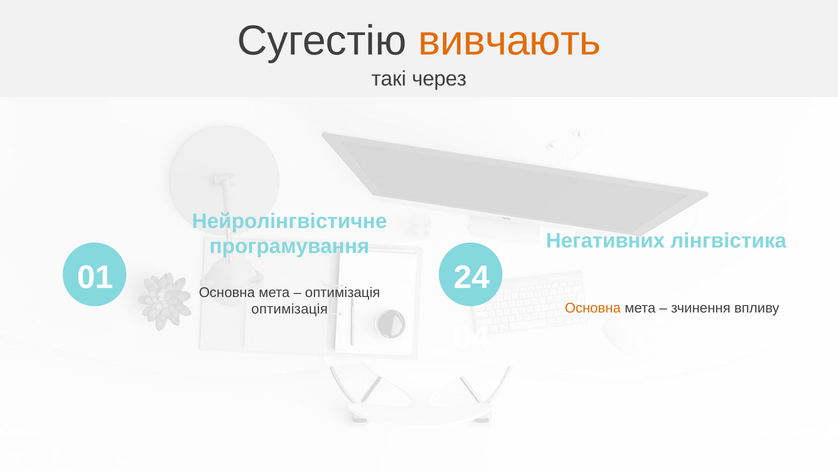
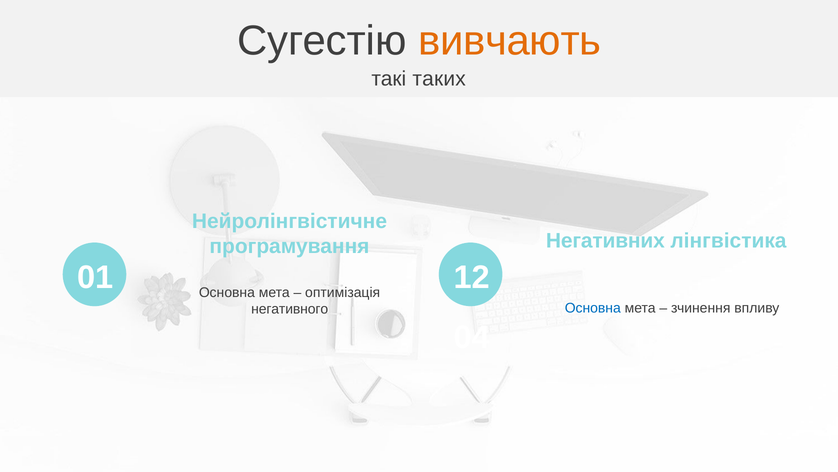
через: через -> таких
24: 24 -> 12
Основна at (593, 308) colour: orange -> blue
оптимізація at (290, 309): оптимізація -> негативного
